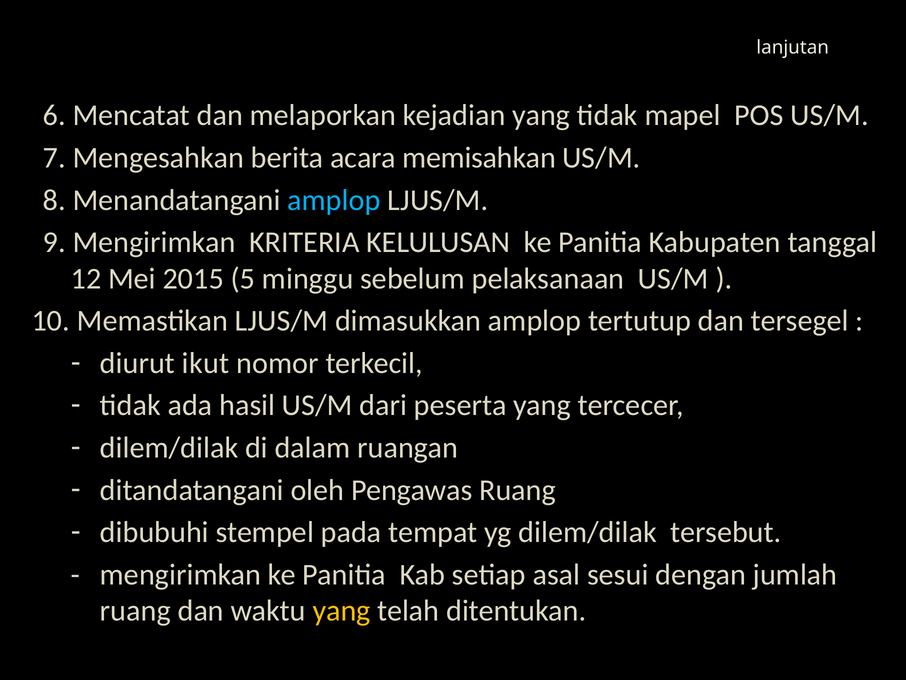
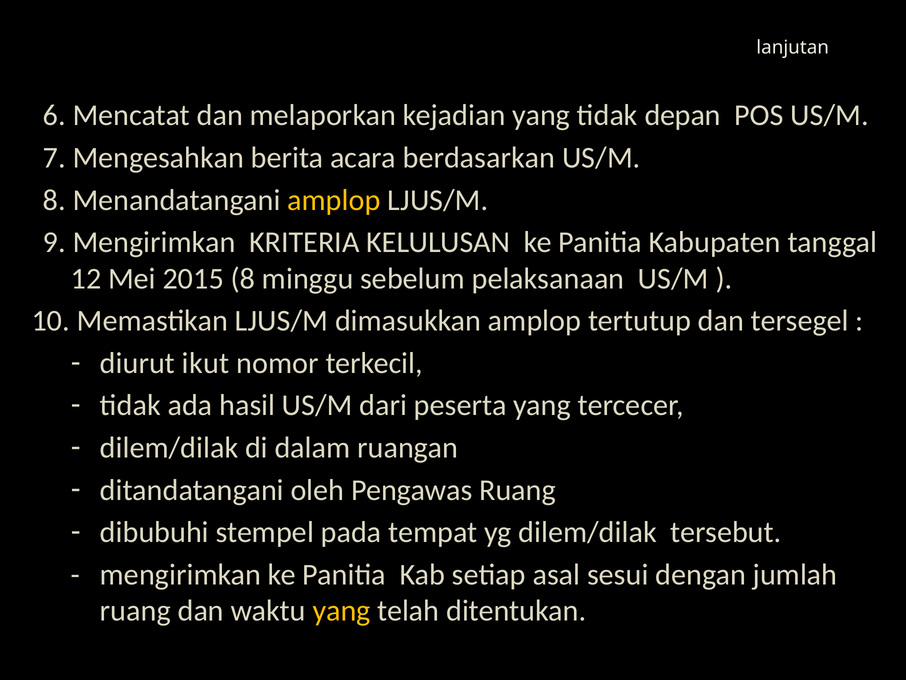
mapel: mapel -> depan
memisahkan: memisahkan -> berdasarkan
amplop at (334, 200) colour: light blue -> yellow
2015 5: 5 -> 8
